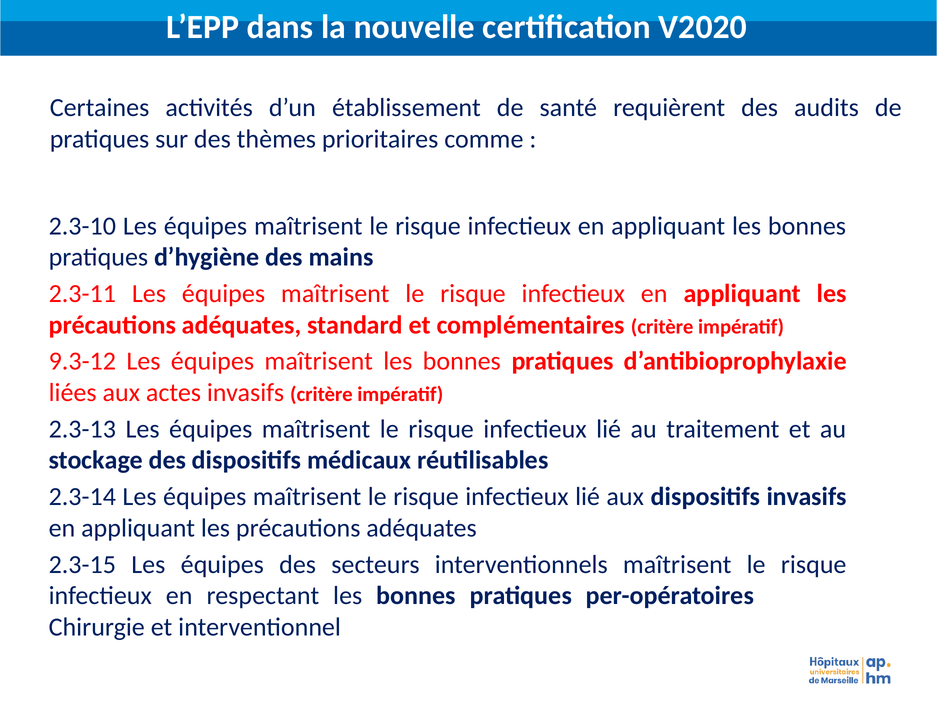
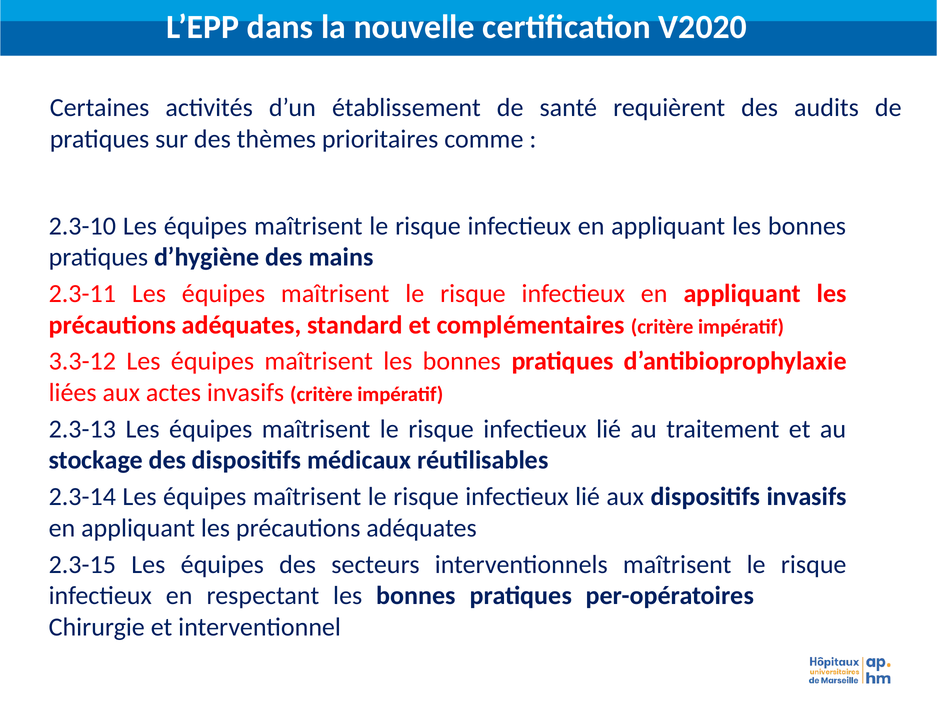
9.3-12: 9.3-12 -> 3.3-12
